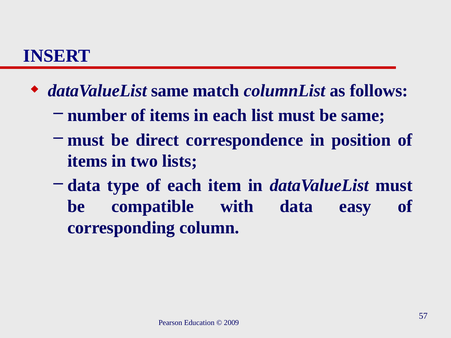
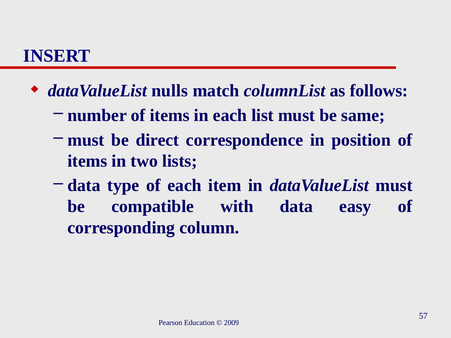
dataValueList same: same -> nulls
